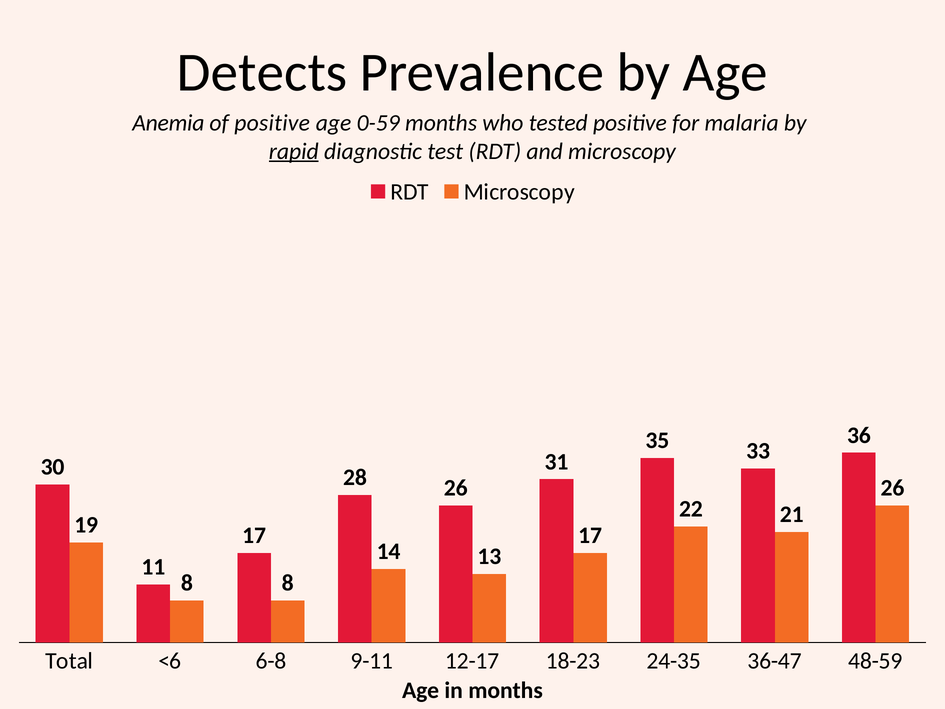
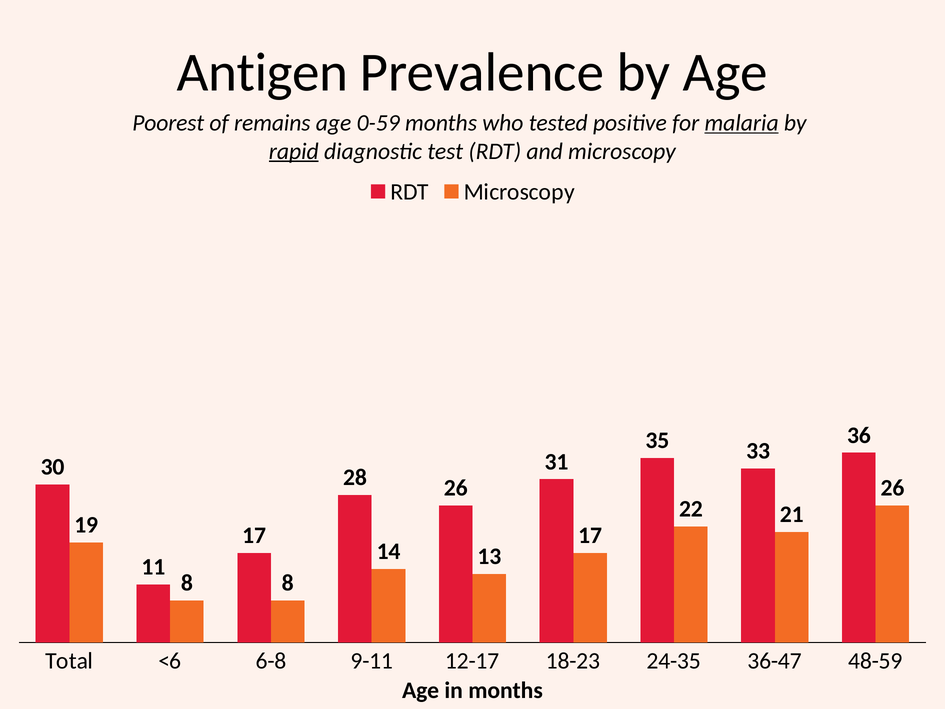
Detects: Detects -> Antigen
Anemia: Anemia -> Poorest
of positive: positive -> remains
malaria underline: none -> present
